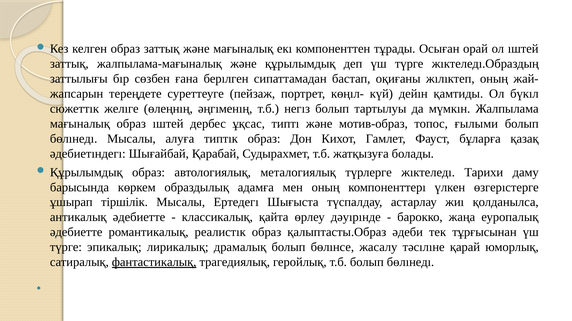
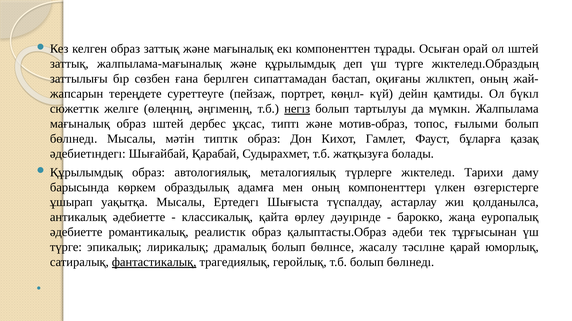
негıз underline: none -> present
алуға: алуға -> мәтін
тіршілік: тіршілік -> уақытқа
